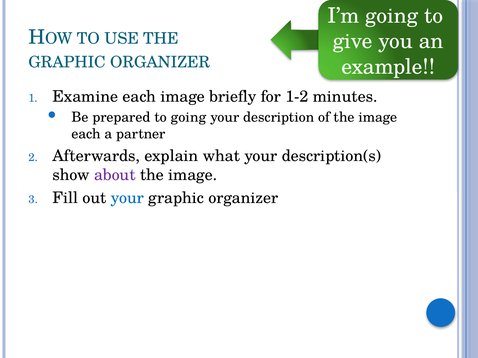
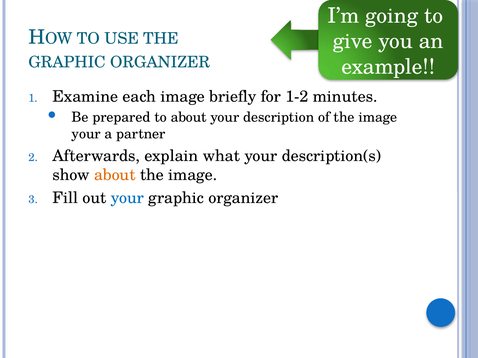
to going: going -> about
each at (86, 134): each -> your
about at (115, 175) colour: purple -> orange
